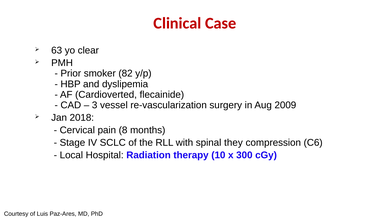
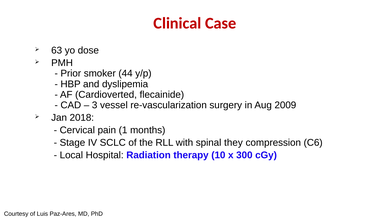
clear: clear -> dose
82: 82 -> 44
8: 8 -> 1
